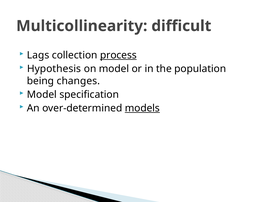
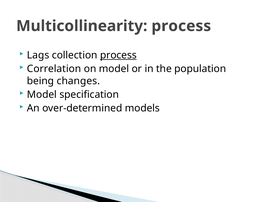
Multicollinearity difficult: difficult -> process
Hypothesis: Hypothesis -> Correlation
models underline: present -> none
